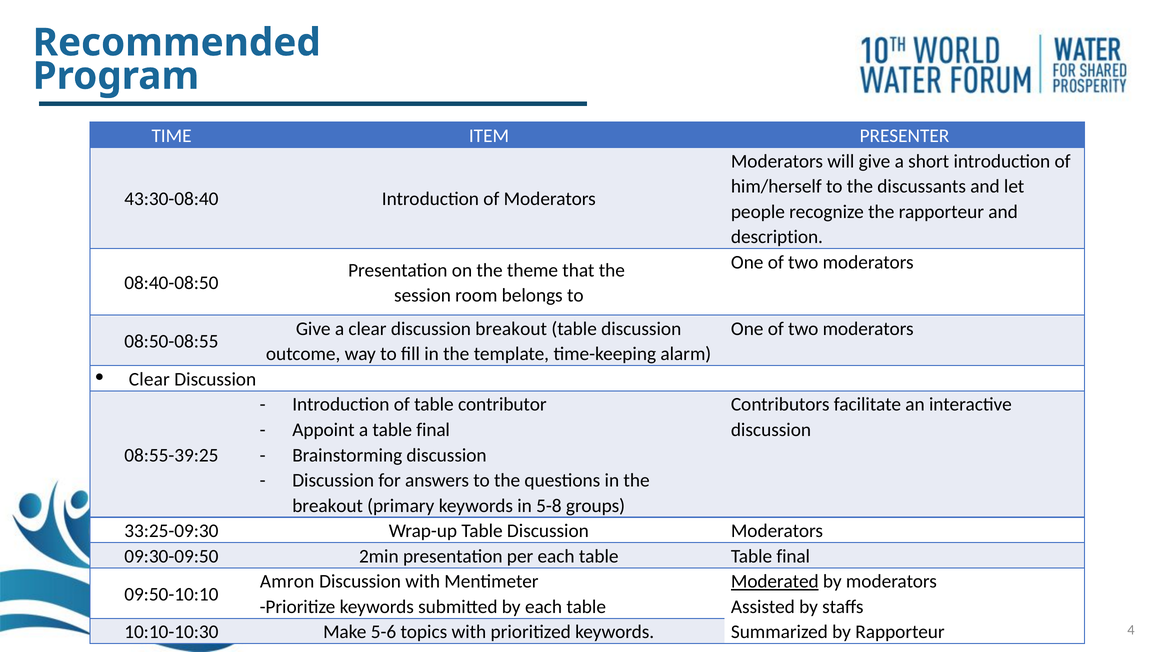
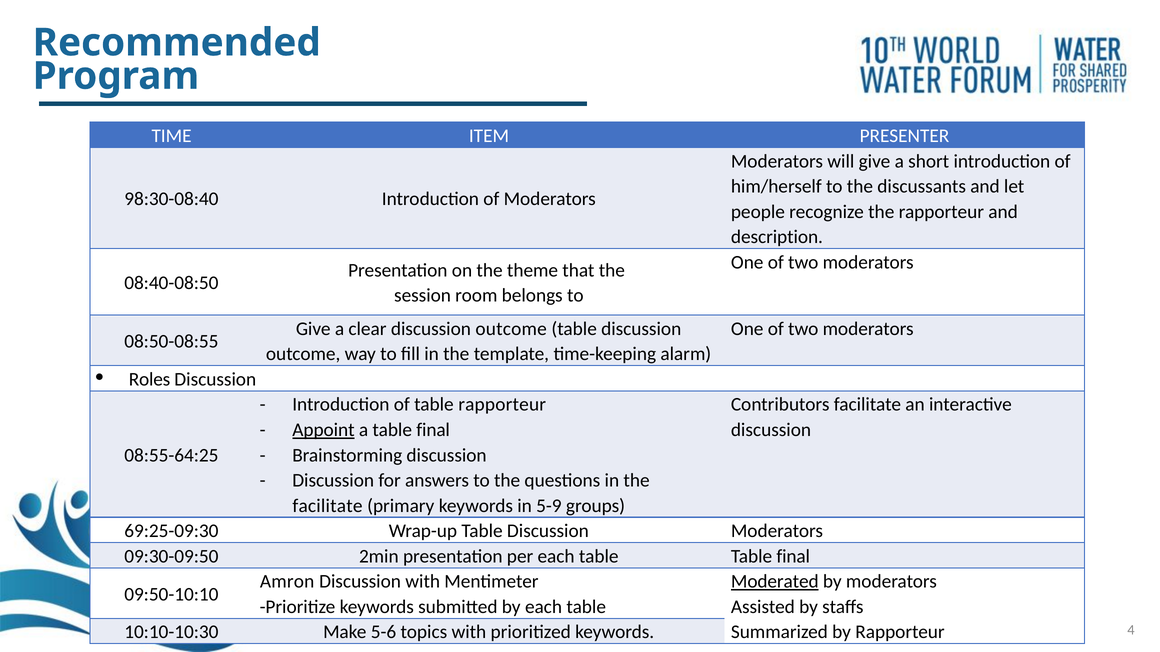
43:30-08:40: 43:30-08:40 -> 98:30-08:40
clear discussion breakout: breakout -> outcome
Clear at (149, 380): Clear -> Roles
table contributor: contributor -> rapporteur
Appoint underline: none -> present
08:55-39:25: 08:55-39:25 -> 08:55-64:25
breakout at (328, 506): breakout -> facilitate
5-8: 5-8 -> 5-9
33:25-09:30: 33:25-09:30 -> 69:25-09:30
